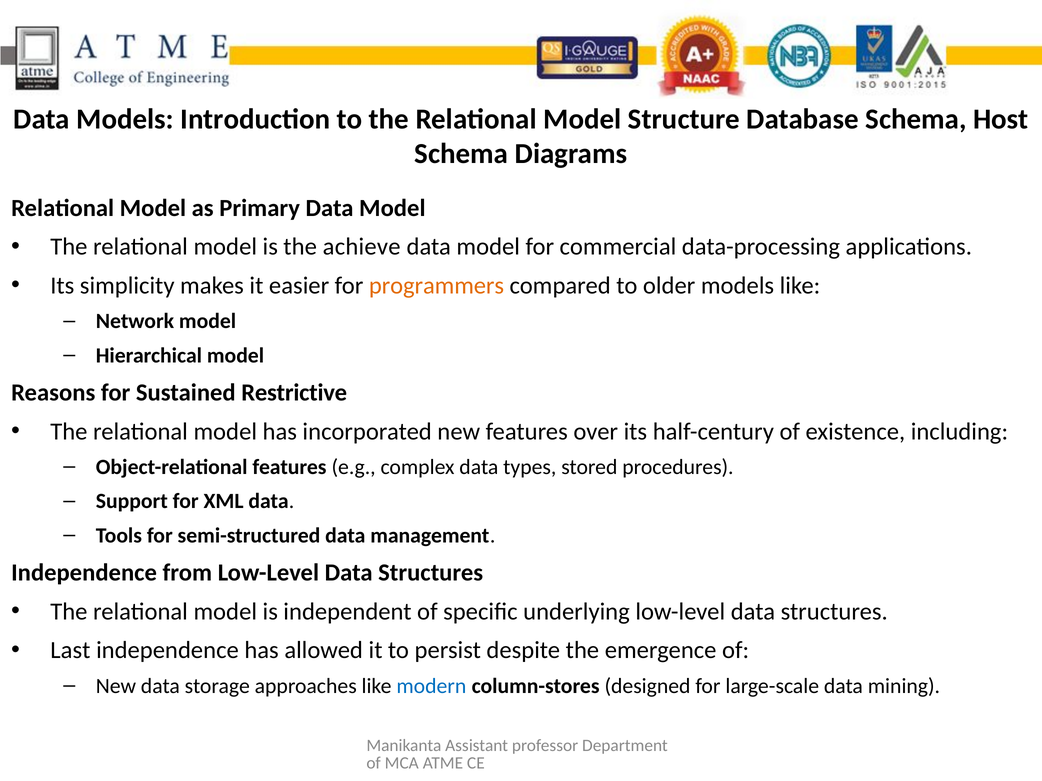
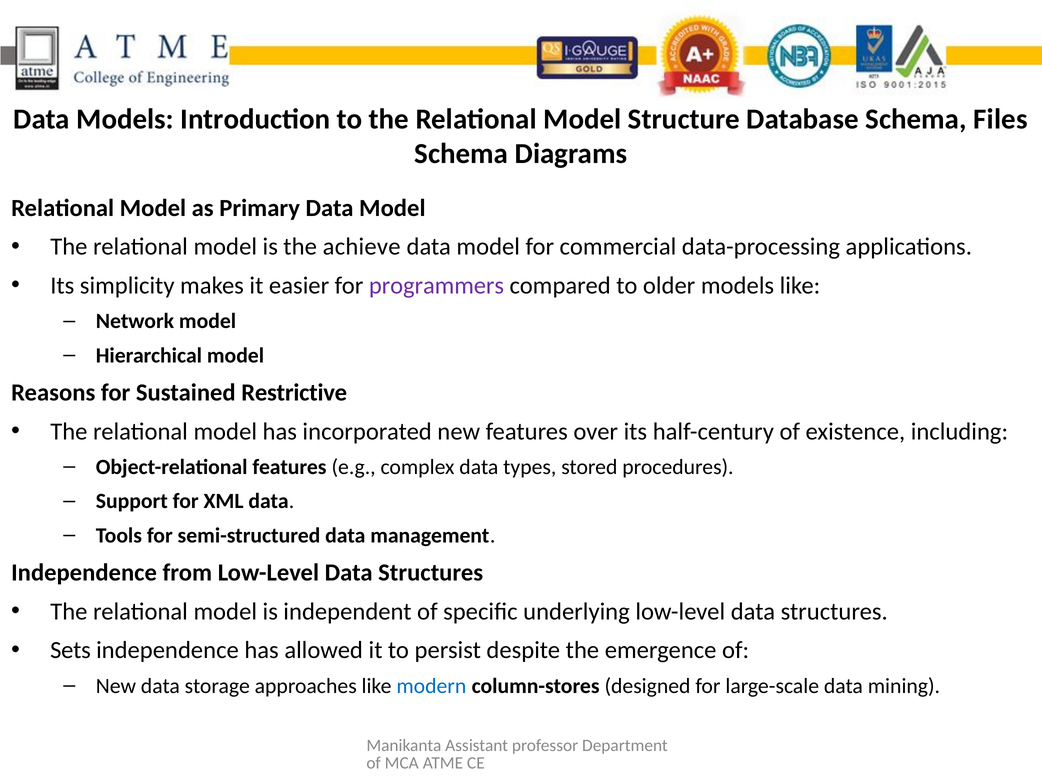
Host: Host -> Files
programmers colour: orange -> purple
Last: Last -> Sets
